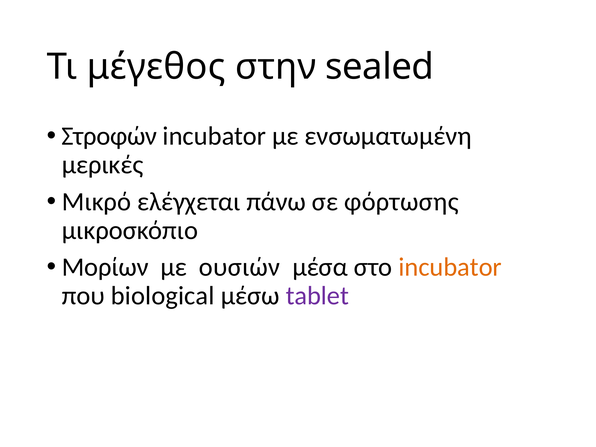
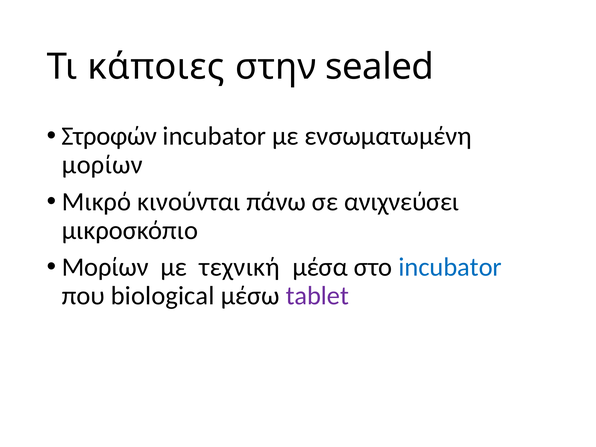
μέγεθος: μέγεθος -> κάποιες
μερικές at (103, 165): μερικές -> μορίων
ελέγχεται: ελέγχεται -> κινούνται
φόρτωσης: φόρτωσης -> ανιχνεύσει
ουσιών: ουσιών -> τεχνική
incubator at (450, 267) colour: orange -> blue
